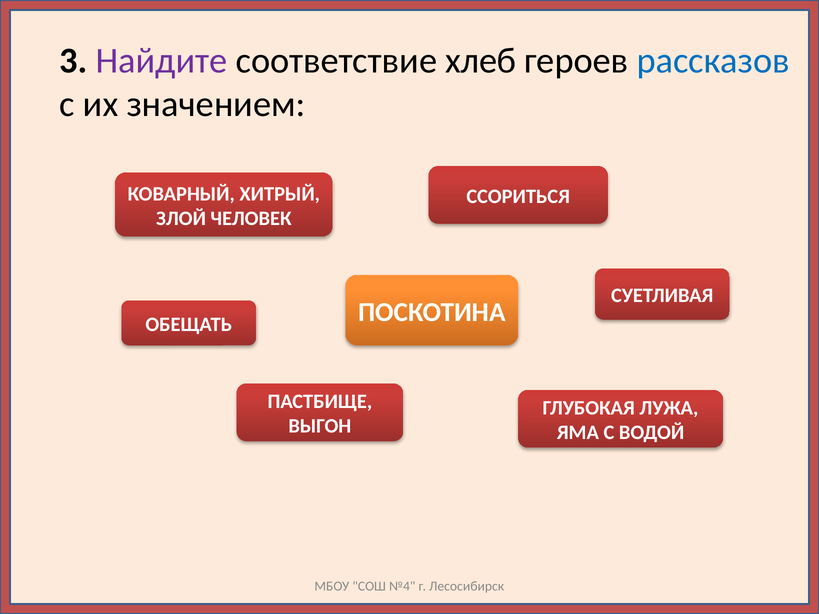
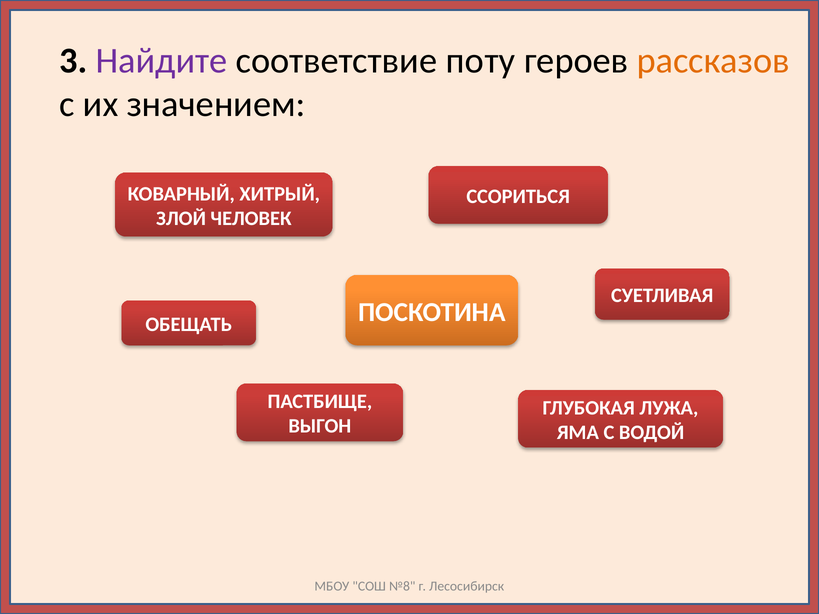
хлеб: хлеб -> поту
рассказов colour: blue -> orange
№4: №4 -> №8
